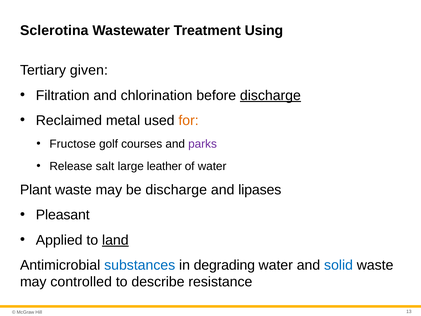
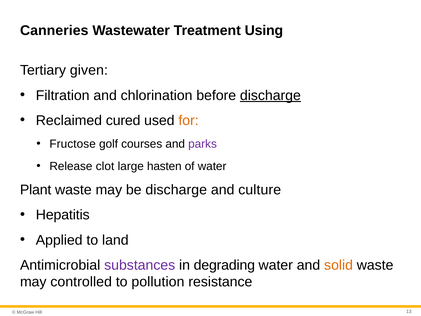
Sclerotina: Sclerotina -> Canneries
metal: metal -> cured
salt: salt -> clot
leather: leather -> hasten
lipases: lipases -> culture
Pleasant: Pleasant -> Hepatitis
land underline: present -> none
substances colour: blue -> purple
solid colour: blue -> orange
describe: describe -> pollution
